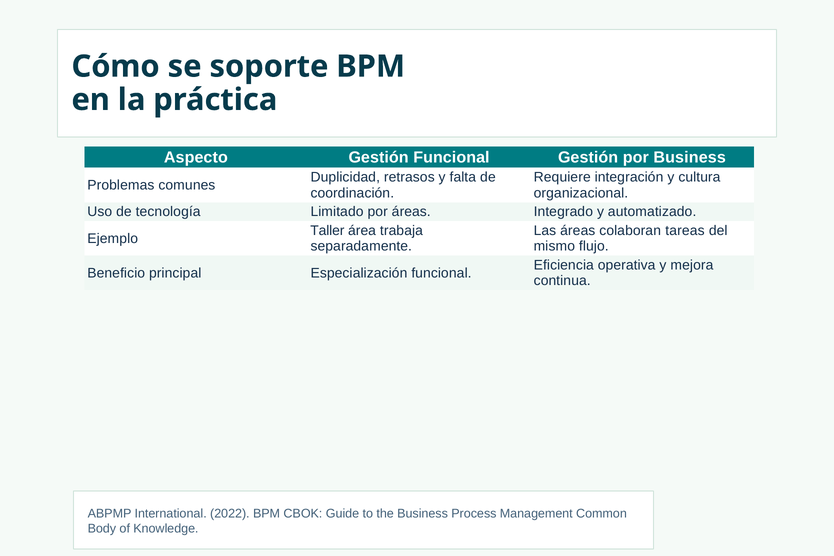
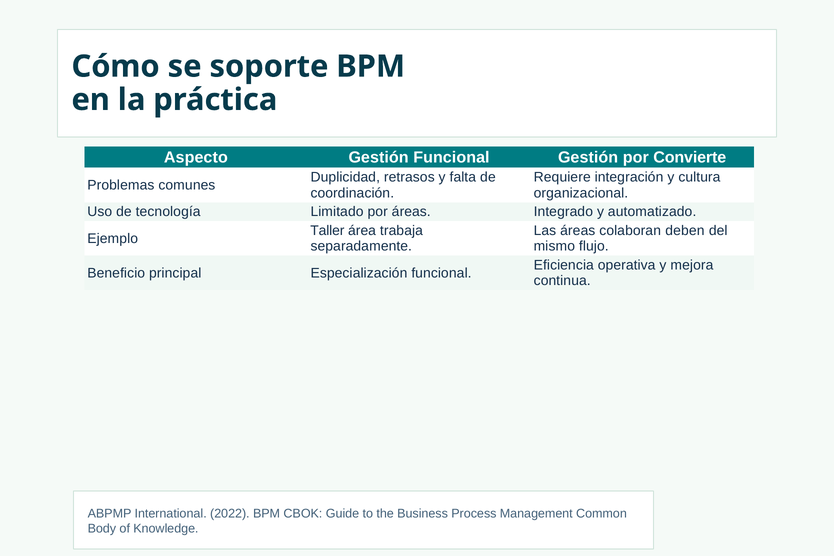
por Business: Business -> Convierte
tareas: tareas -> deben
